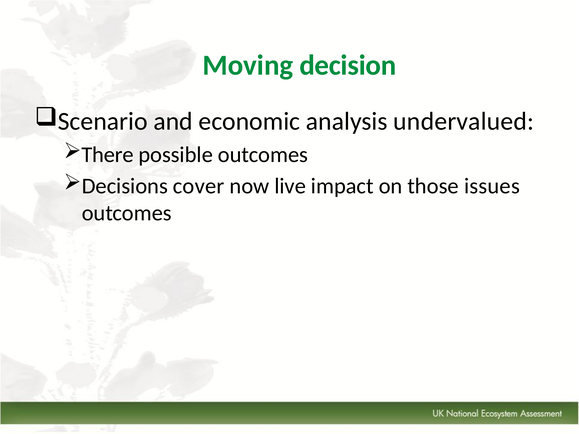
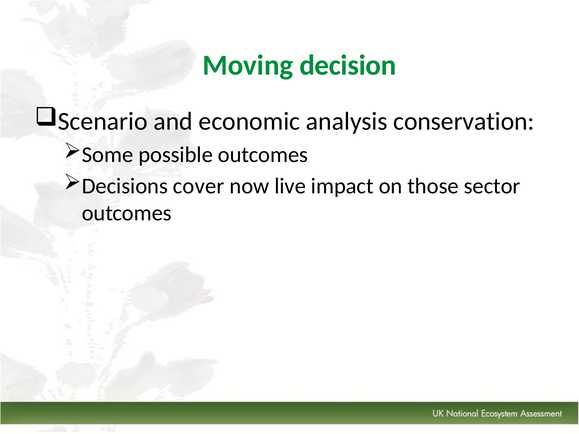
undervalued: undervalued -> conservation
There: There -> Some
issues: issues -> sector
